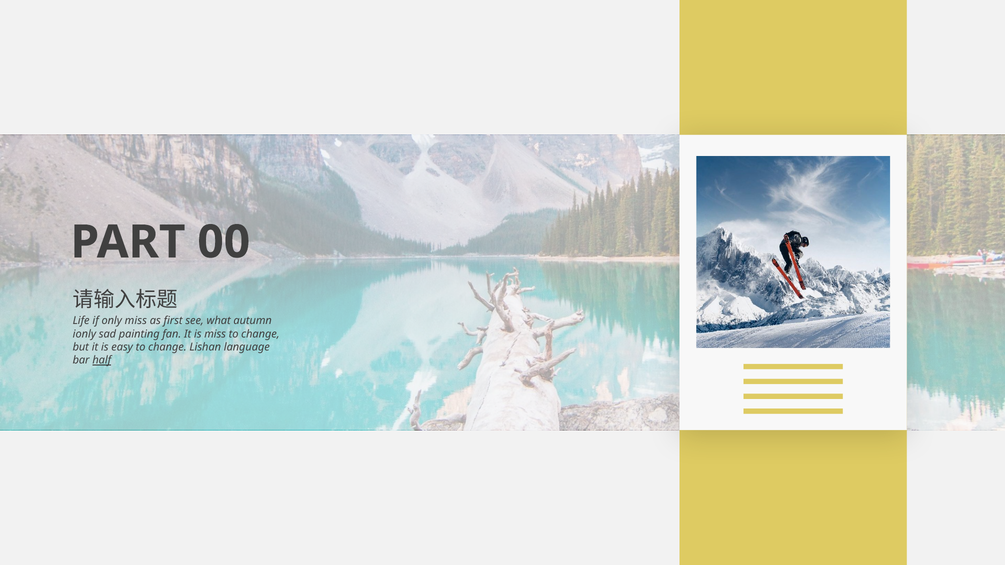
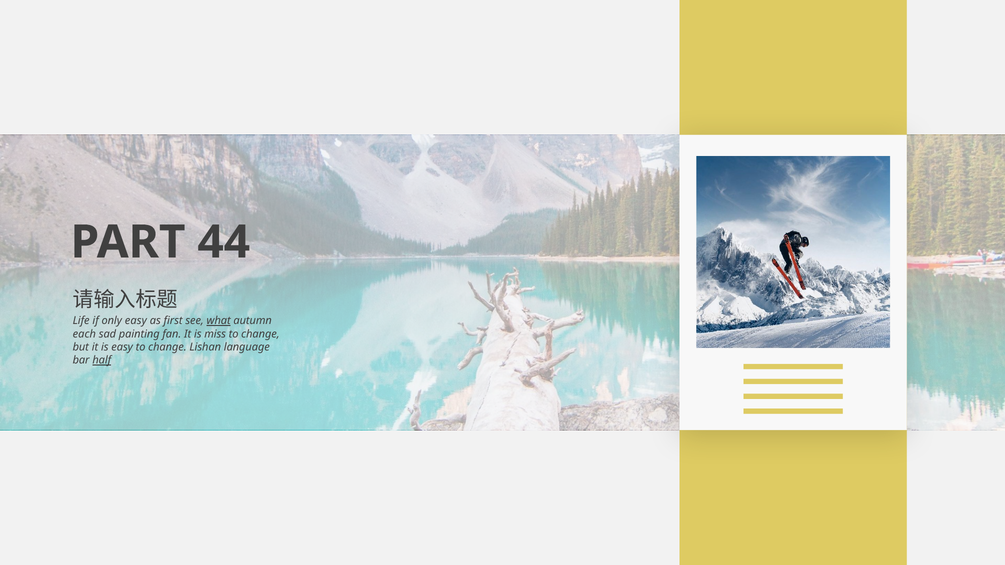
00: 00 -> 44
only miss: miss -> easy
what underline: none -> present
ionly: ionly -> each
